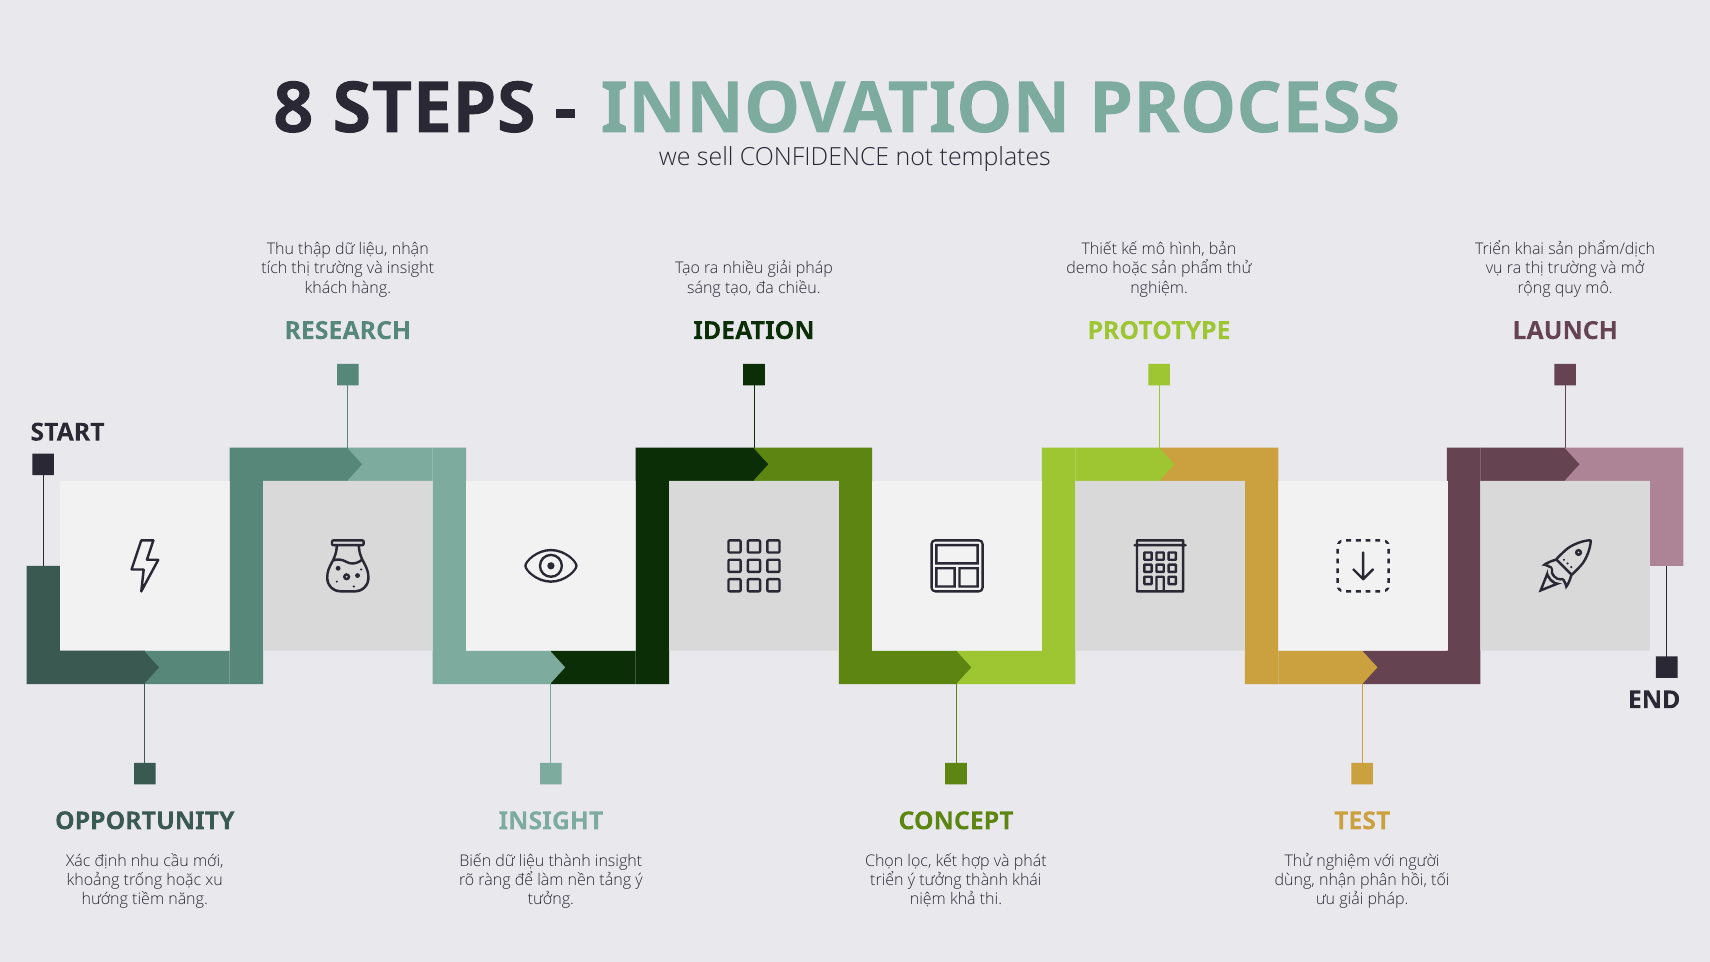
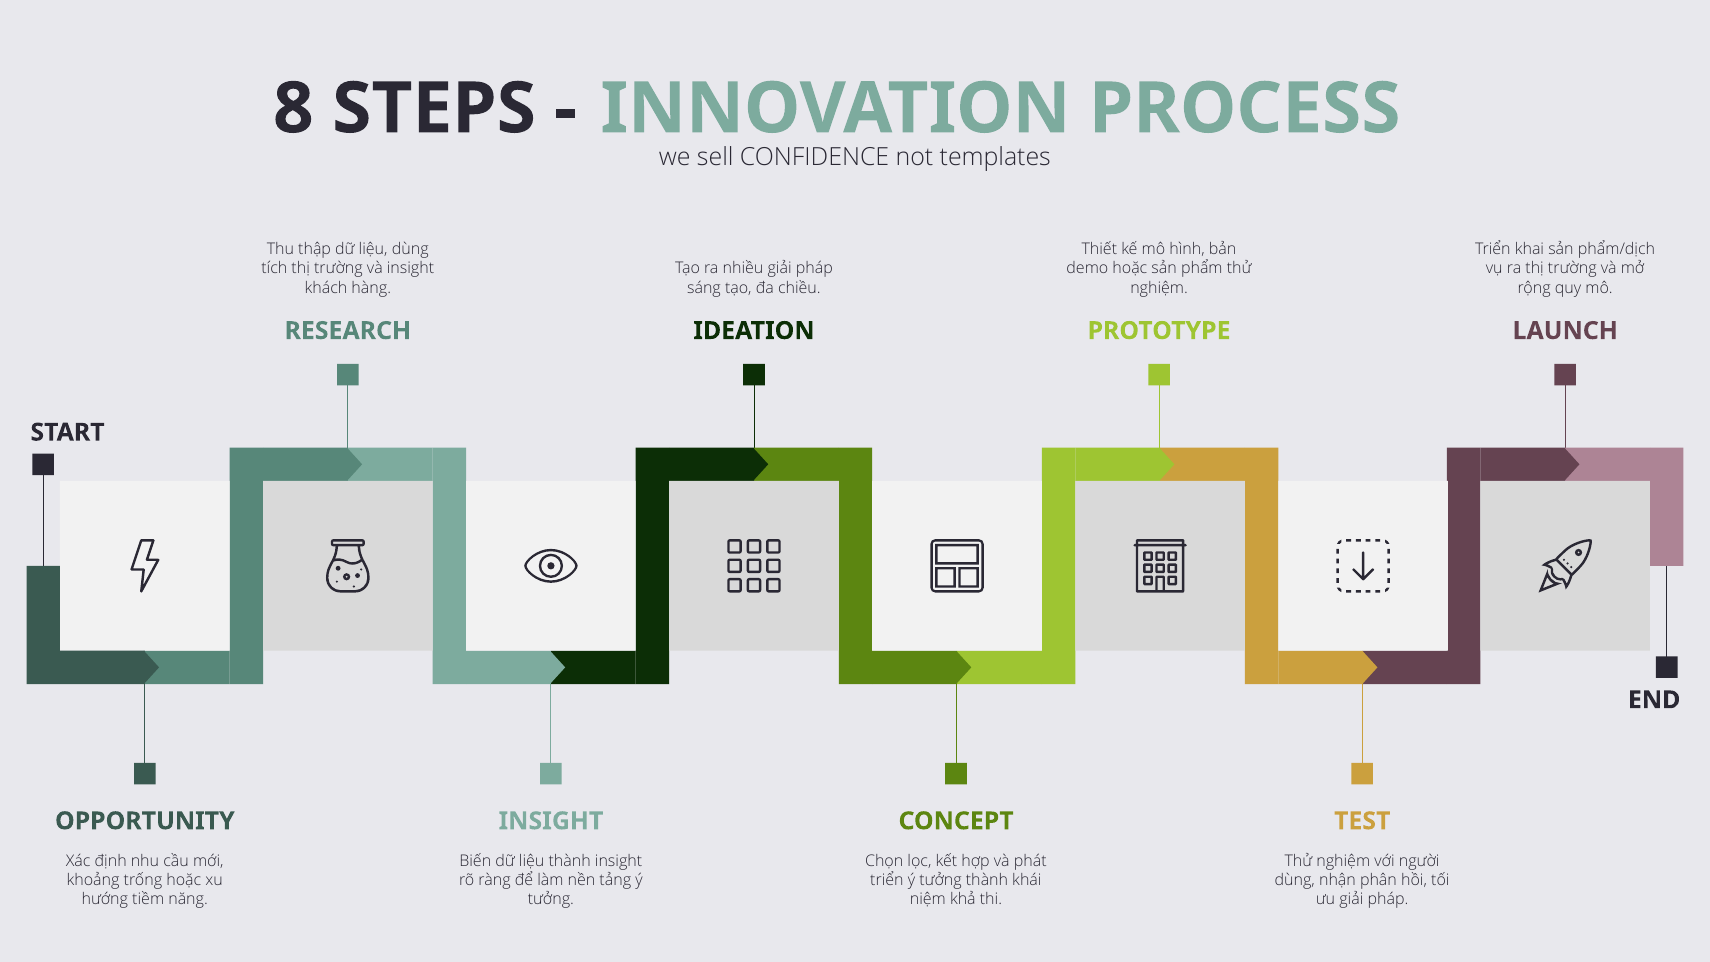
liệu nhận: nhận -> dùng
